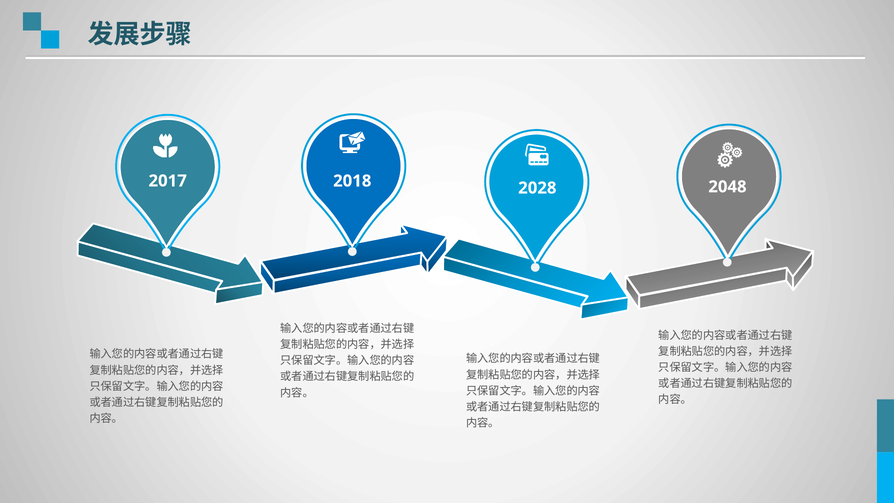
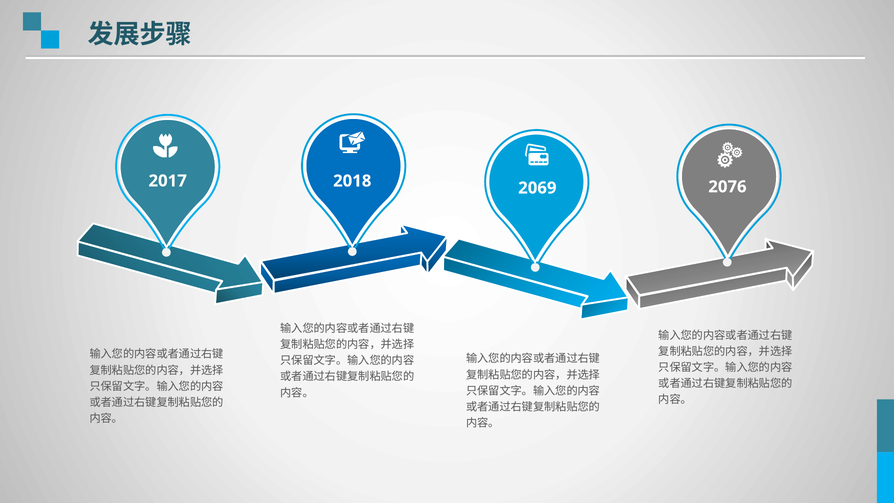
2048: 2048 -> 2076
2028: 2028 -> 2069
